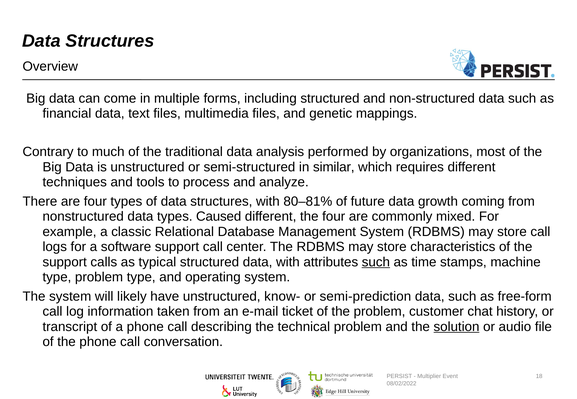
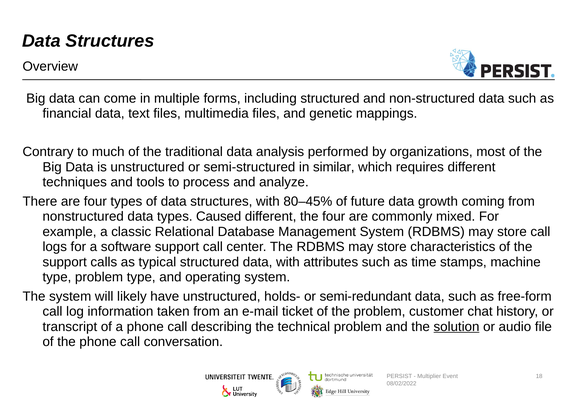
80–81%: 80–81% -> 80–45%
such at (376, 262) underline: present -> none
know-: know- -> holds-
semi-prediction: semi-prediction -> semi-redundant
